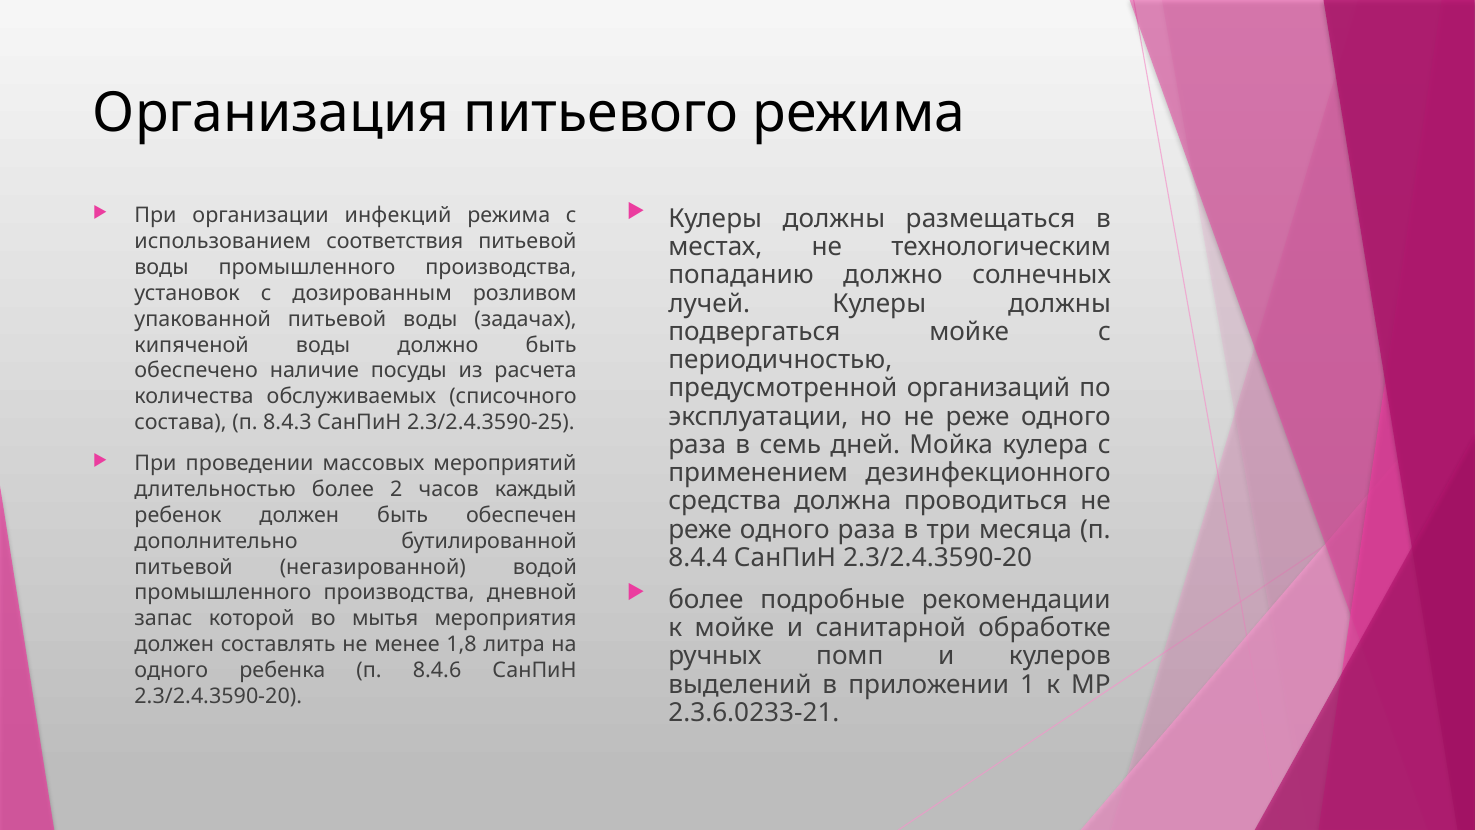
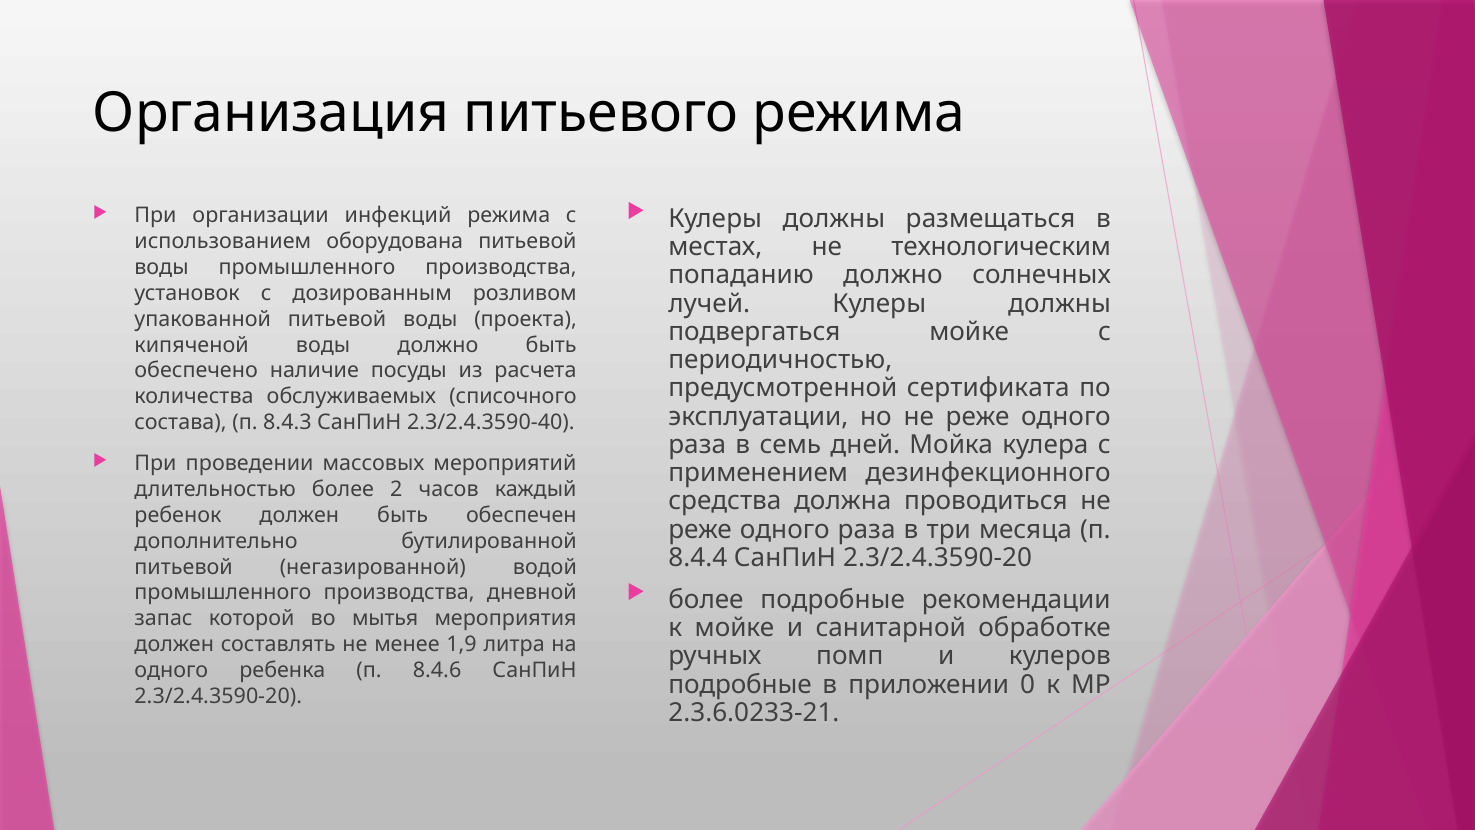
соответствия: соответствия -> оборудована
задачах: задачах -> проекта
организаций: организаций -> сертификата
2.3/2.4.3590-25: 2.3/2.4.3590-25 -> 2.3/2.4.3590-40
1,8: 1,8 -> 1,9
выделений at (740, 684): выделений -> подробные
1: 1 -> 0
